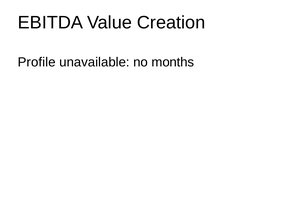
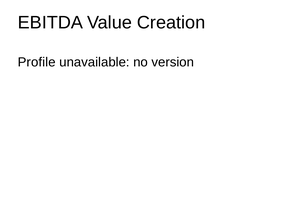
months: months -> version
